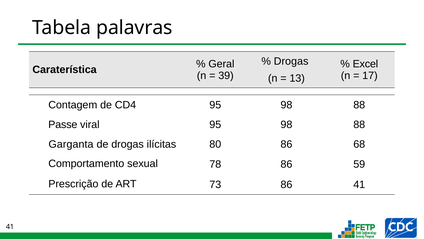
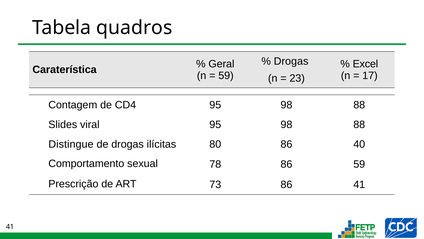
palavras: palavras -> quadros
39 at (226, 76): 39 -> 59
13: 13 -> 23
Passe: Passe -> Slides
Garganta: Garganta -> Distingue
68: 68 -> 40
